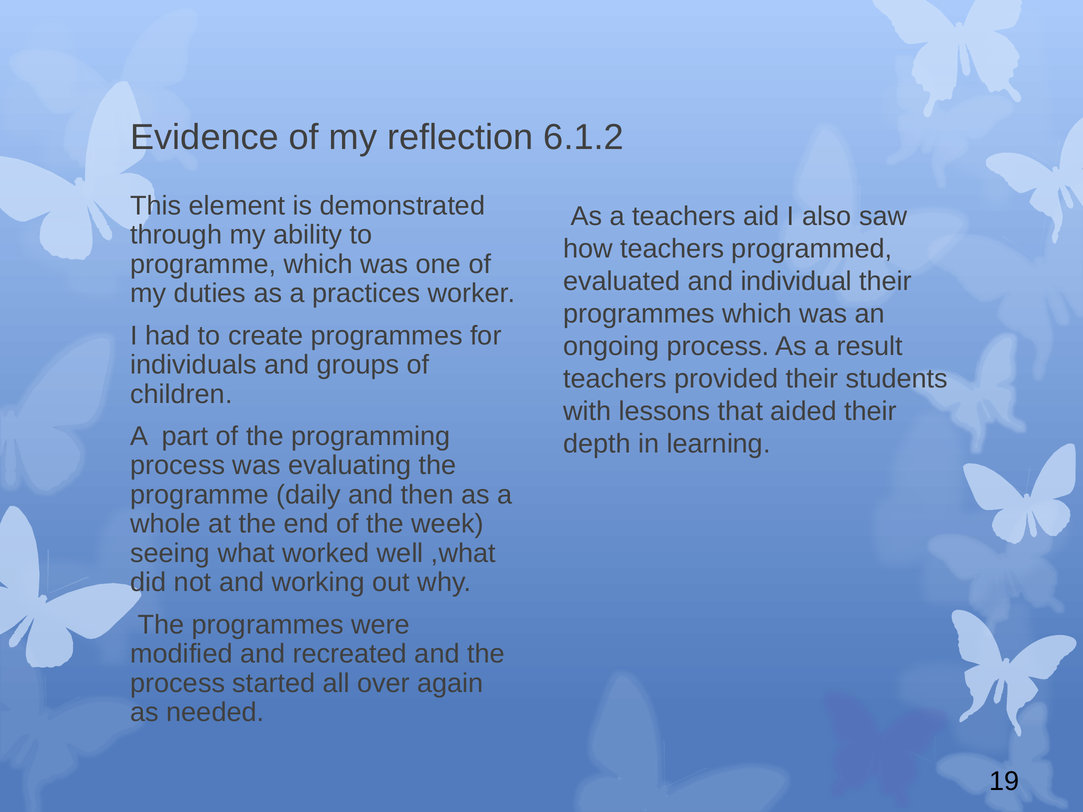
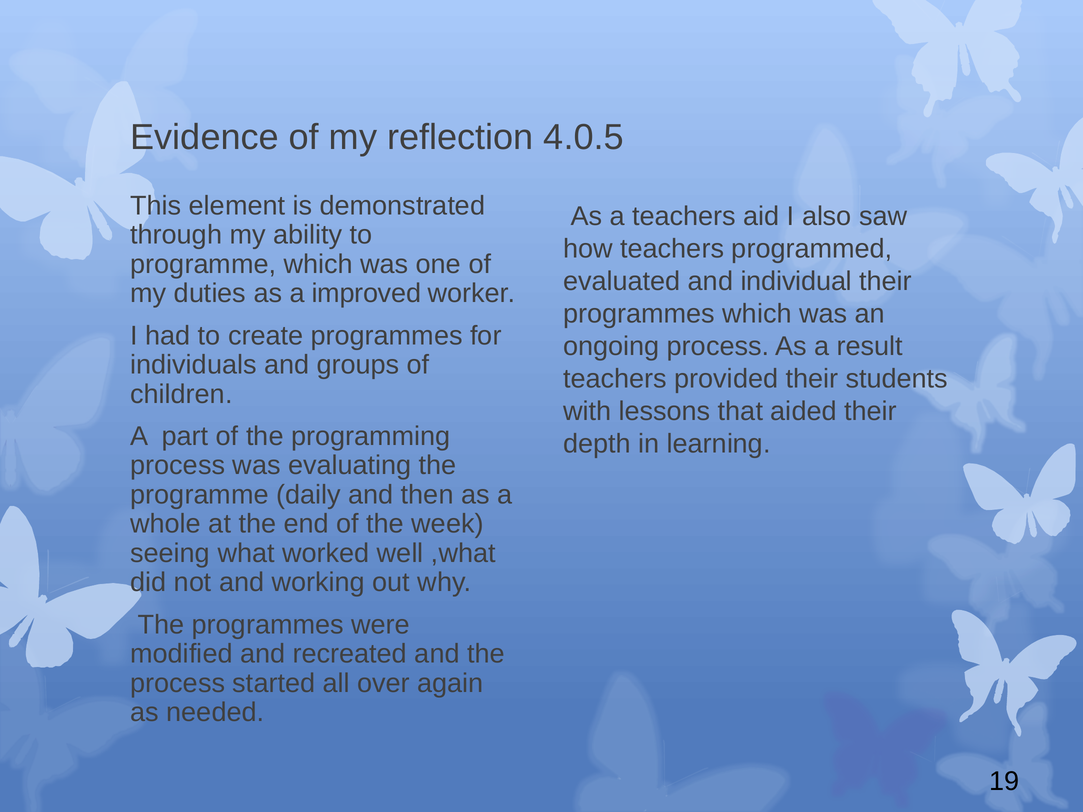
6.1.2: 6.1.2 -> 4.0.5
practices: practices -> improved
